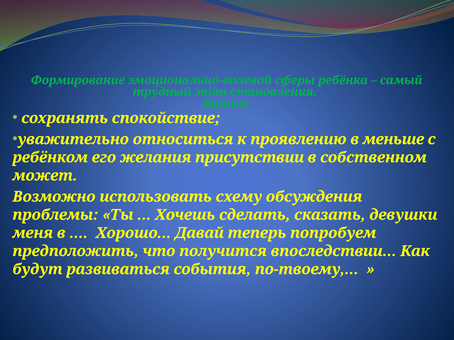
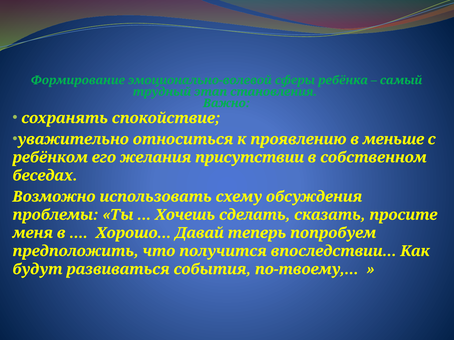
может: может -> беседах
девушки: девушки -> просите
